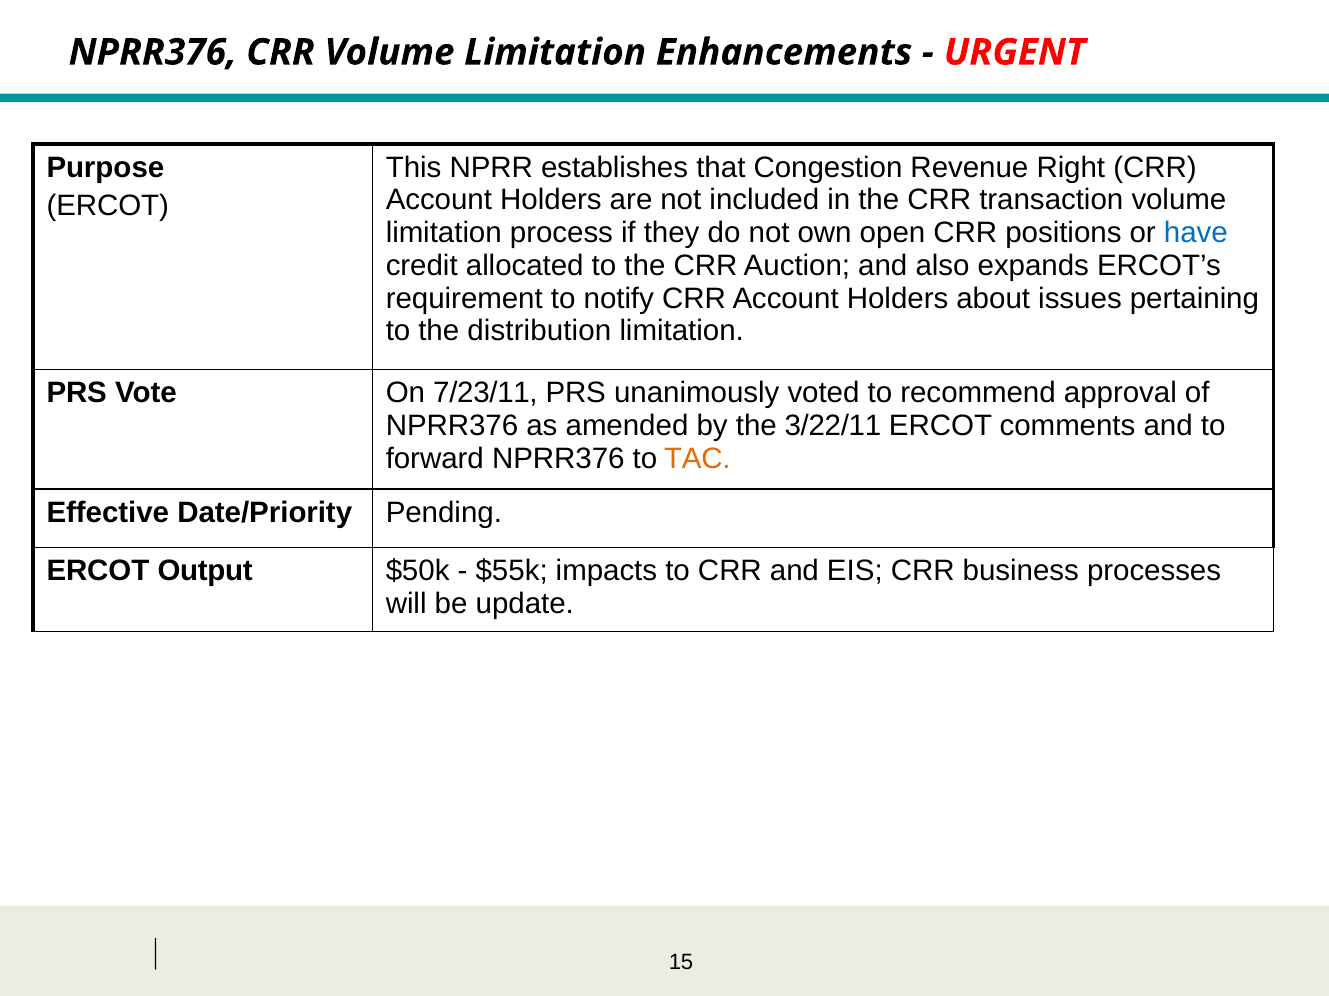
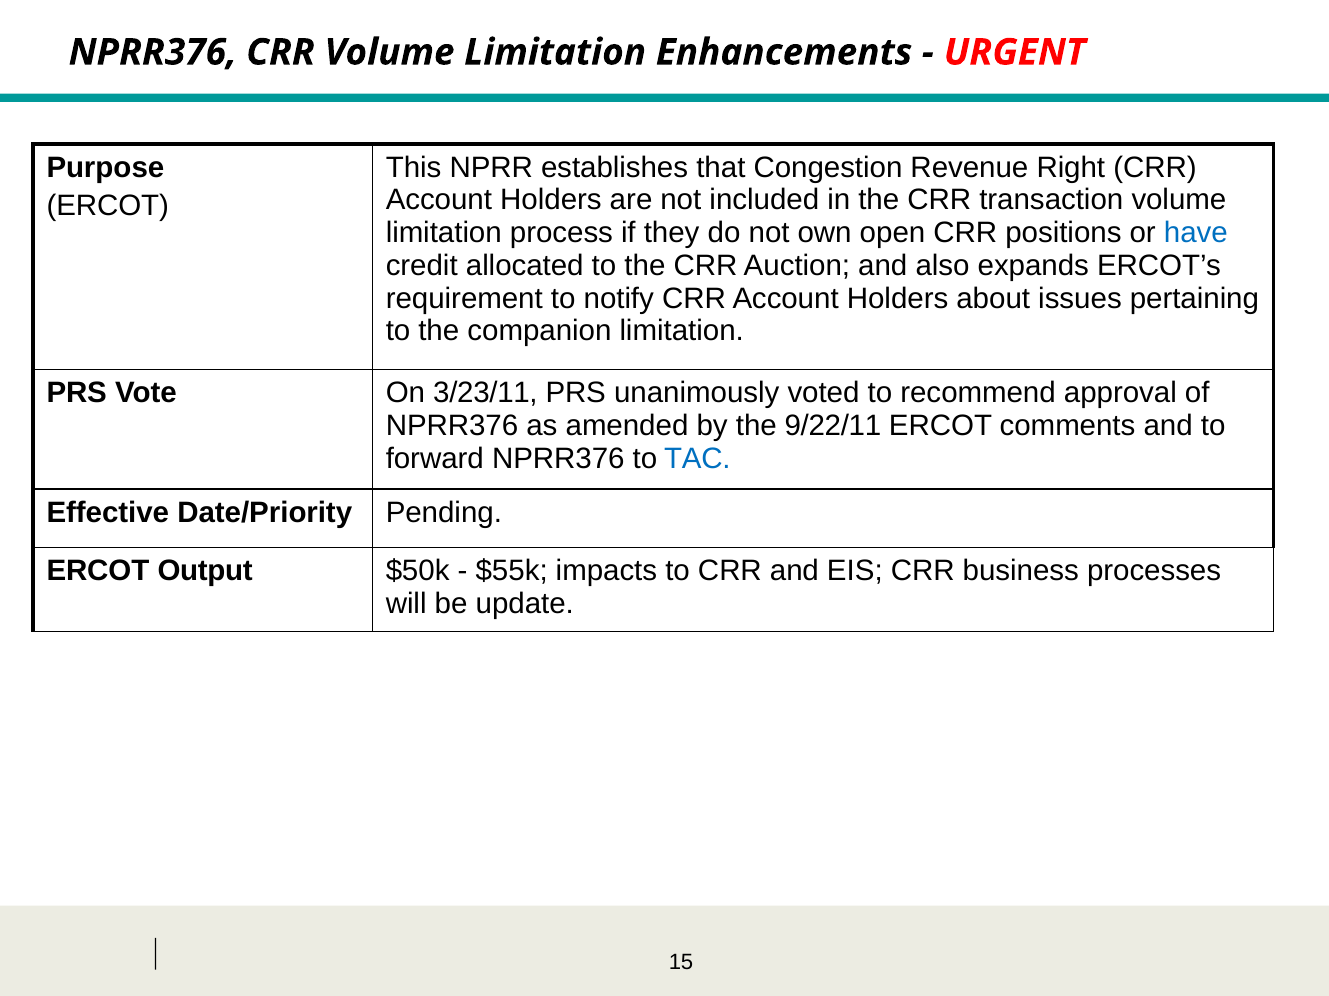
distribution: distribution -> companion
7/23/11: 7/23/11 -> 3/23/11
3/22/11: 3/22/11 -> 9/22/11
TAC colour: orange -> blue
